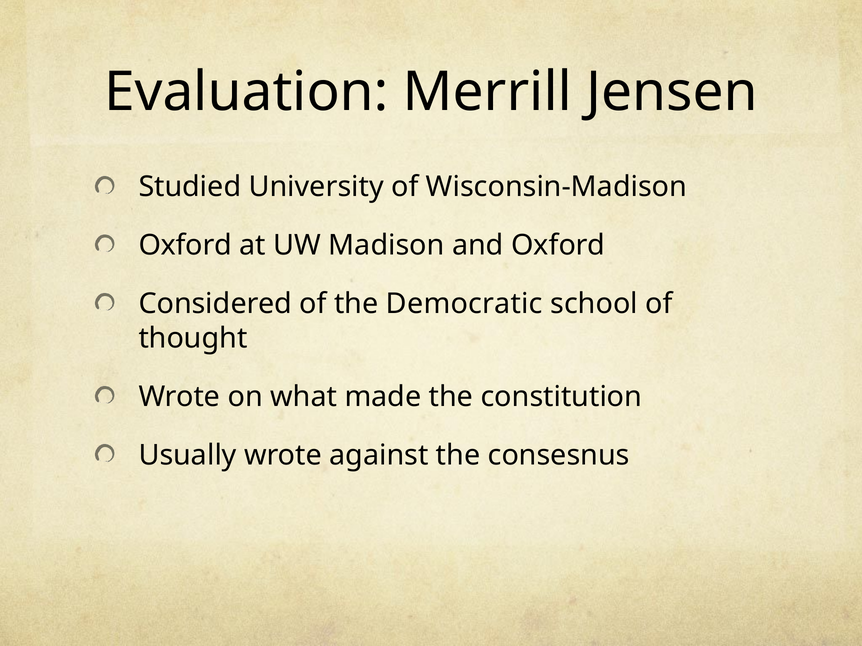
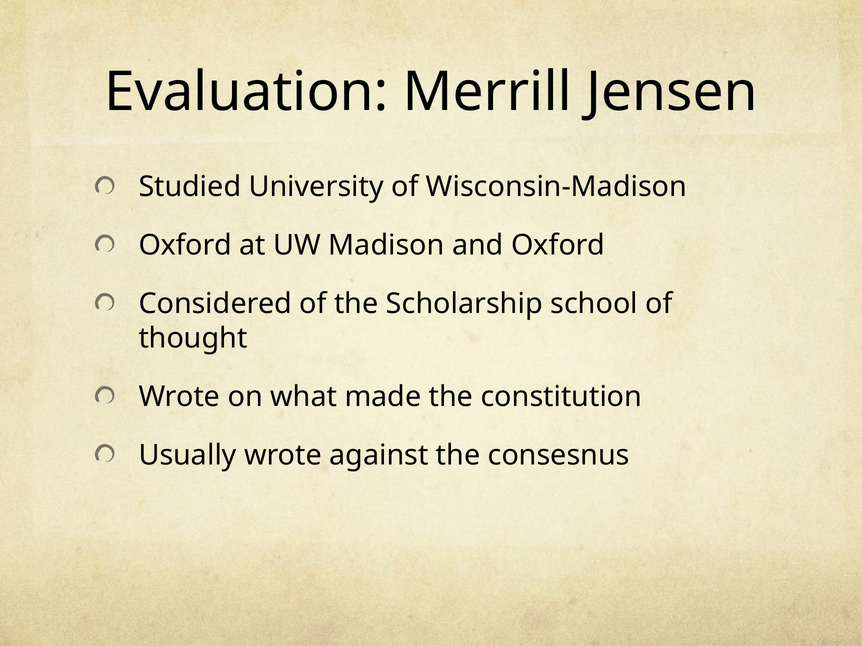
Democratic: Democratic -> Scholarship
